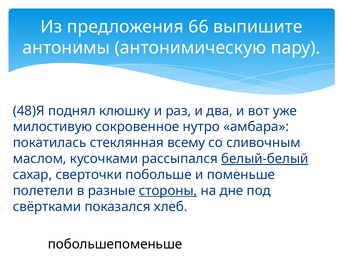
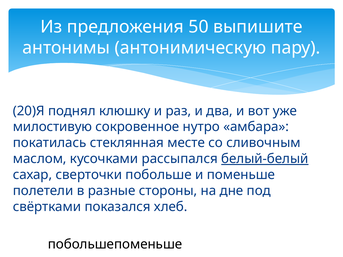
66: 66 -> 50
48)Я: 48)Я -> 20)Я
всему: всему -> месте
стороны underline: present -> none
